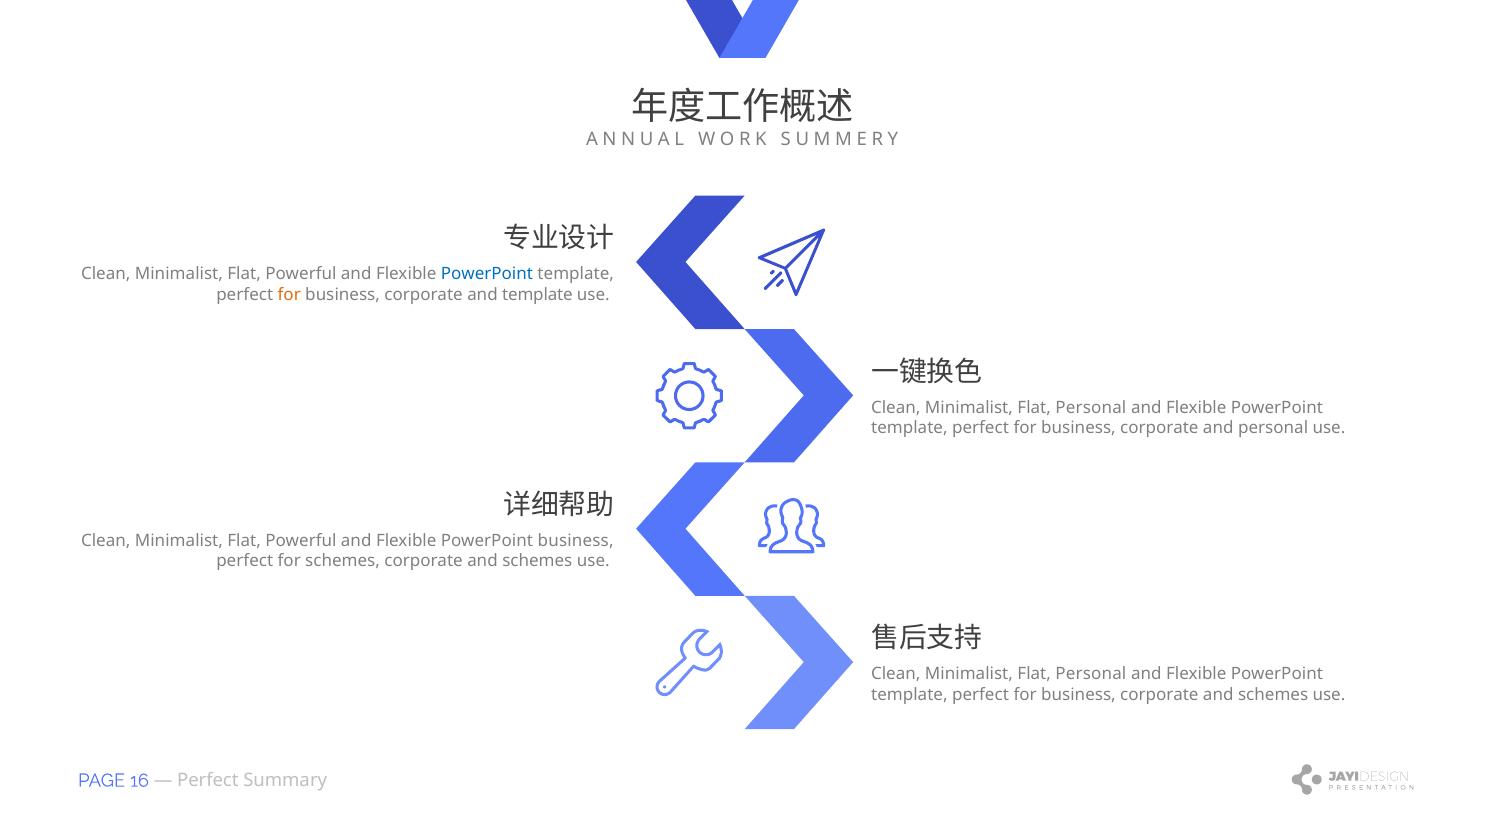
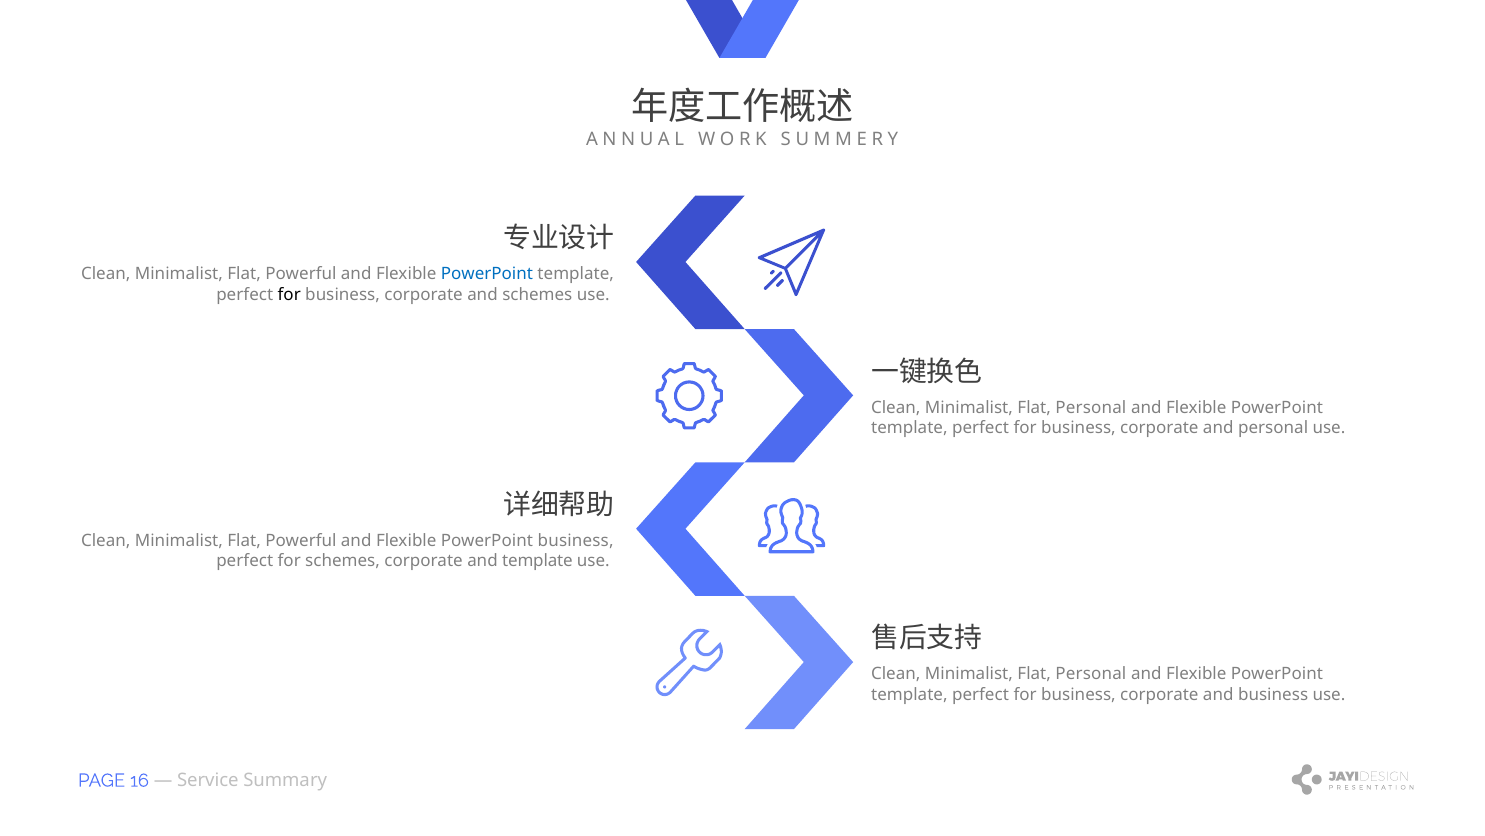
for at (289, 294) colour: orange -> black
and template: template -> schemes
schemes at (537, 561): schemes -> template
business corporate and schemes: schemes -> business
Perfect at (208, 780): Perfect -> Service
